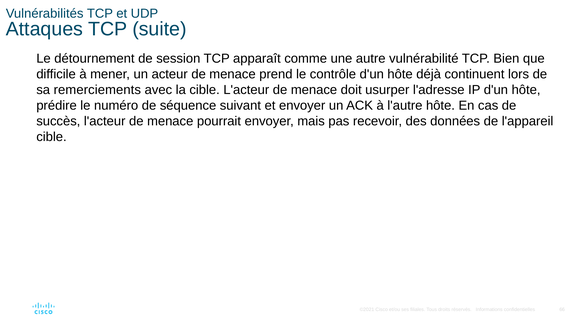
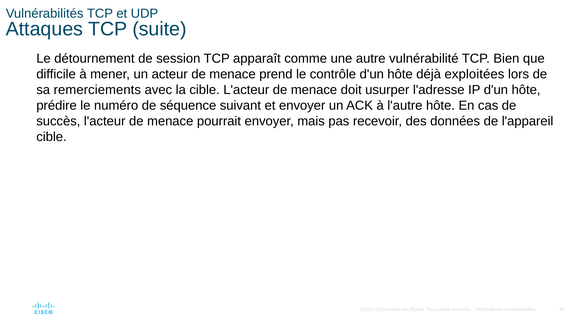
continuent: continuent -> exploitées
